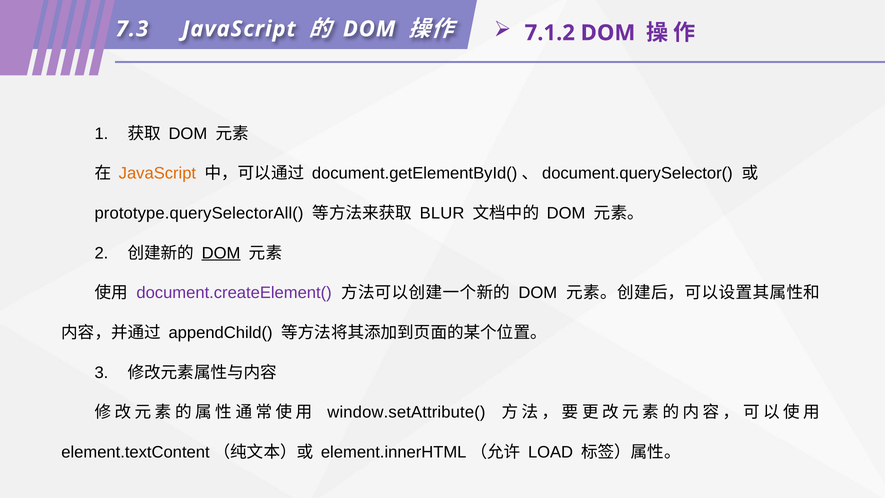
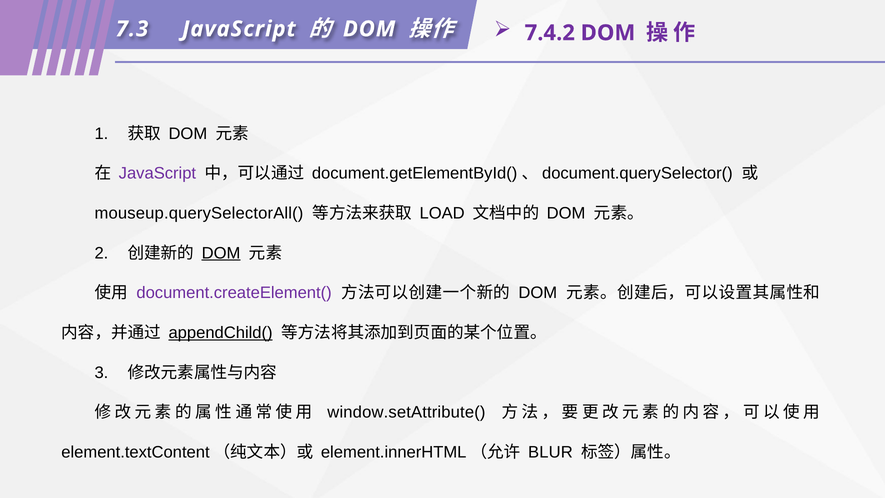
7.1.2: 7.1.2 -> 7.4.2
JavaScript at (157, 173) colour: orange -> purple
prototype.querySelectorAll(: prototype.querySelectorAll( -> mouseup.querySelectorAll(
BLUR: BLUR -> LOAD
appendChild( underline: none -> present
LOAD: LOAD -> BLUR
